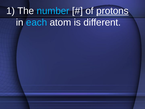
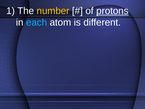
number colour: light blue -> yellow
